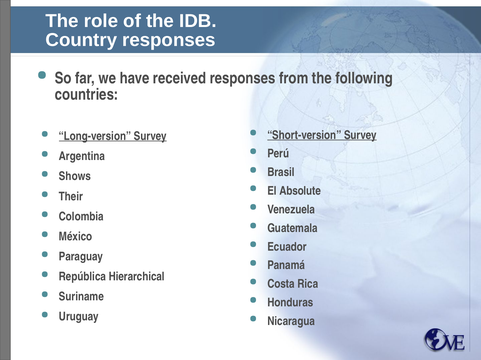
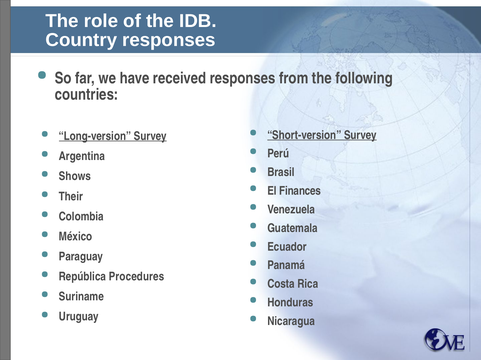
Absolute: Absolute -> Finances
Hierarchical: Hierarchical -> Procedures
